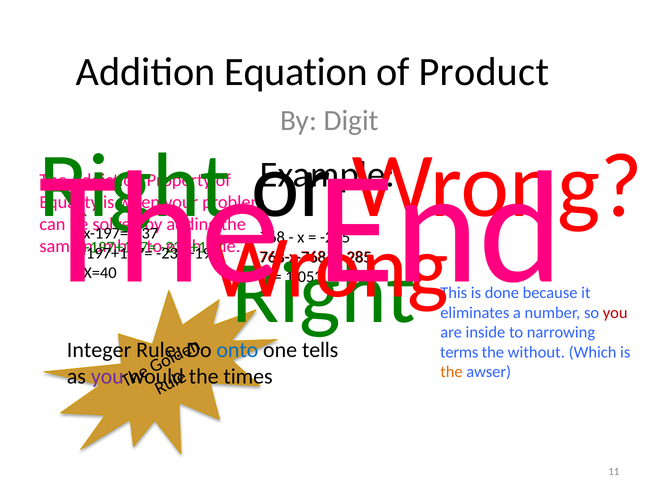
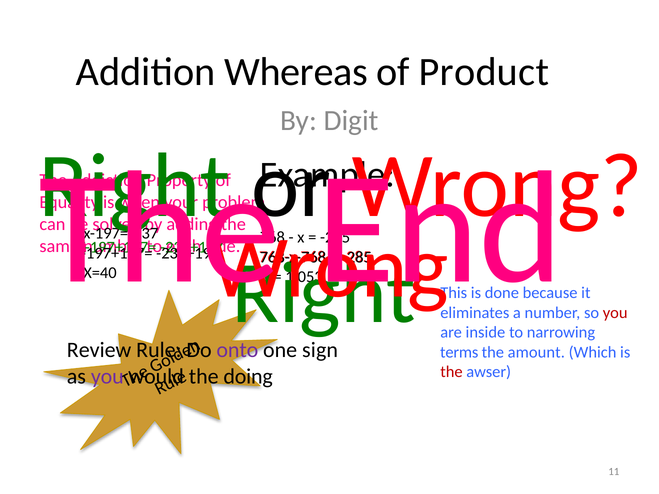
Equation: Equation -> Whereas
Integer: Integer -> Review
onto colour: blue -> purple
tells: tells -> sign
without: without -> amount
the at (452, 372) colour: orange -> red
times: times -> doing
